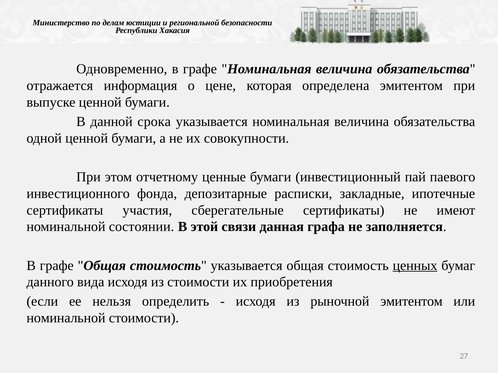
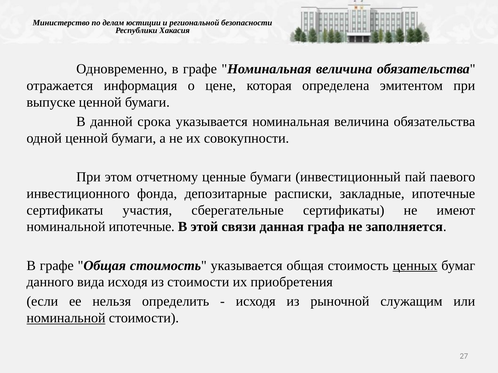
номинальной состоянии: состоянии -> ипотечные
рыночной эмитентом: эмитентом -> служащим
номинальной at (66, 318) underline: none -> present
